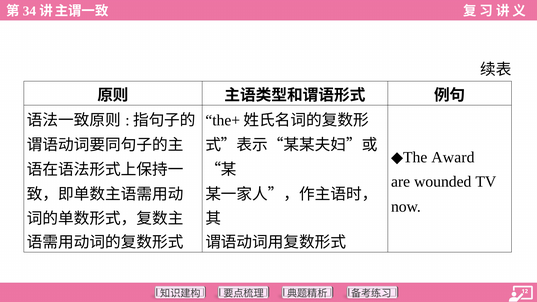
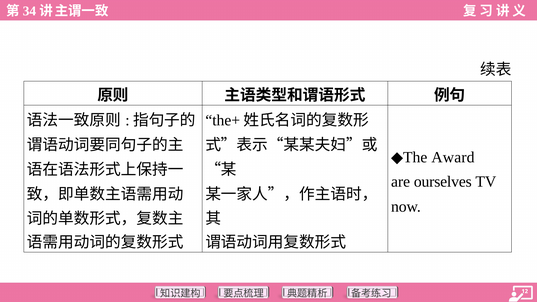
wounded: wounded -> ourselves
